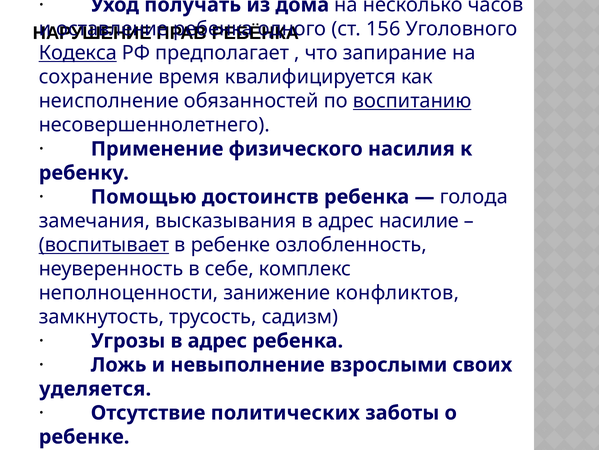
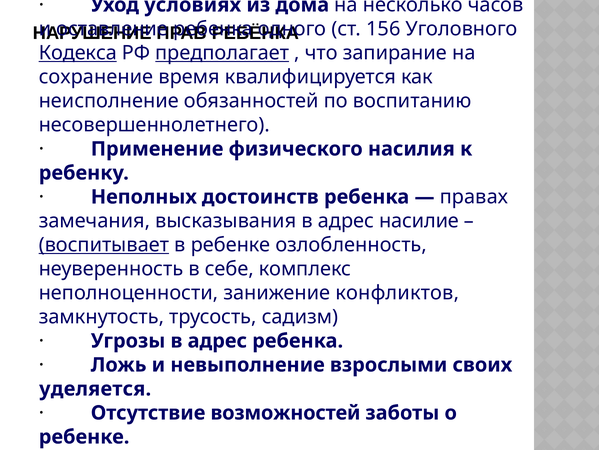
получать: получать -> условиях
предполагает underline: none -> present
воспитанию underline: present -> none
Помощью: Помощью -> Неполных
голода: голода -> правах
политических: политических -> возможностей
